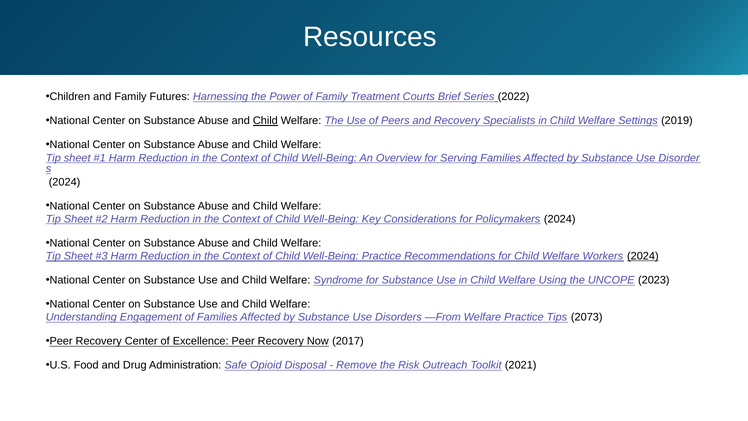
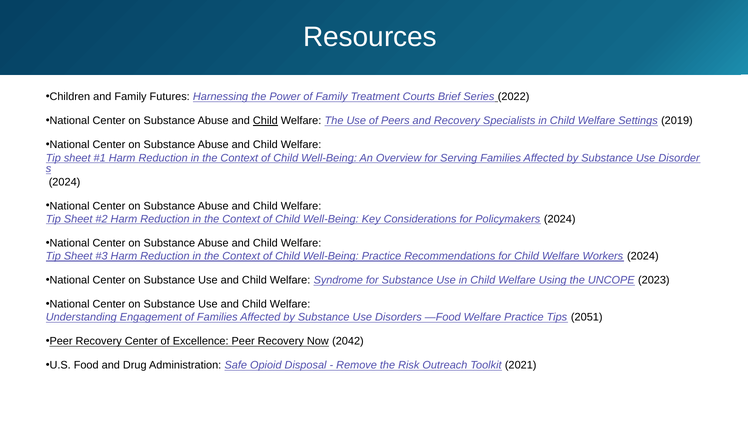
2024 at (643, 256) underline: present -> none
—From: —From -> —Food
2073: 2073 -> 2051
2017: 2017 -> 2042
